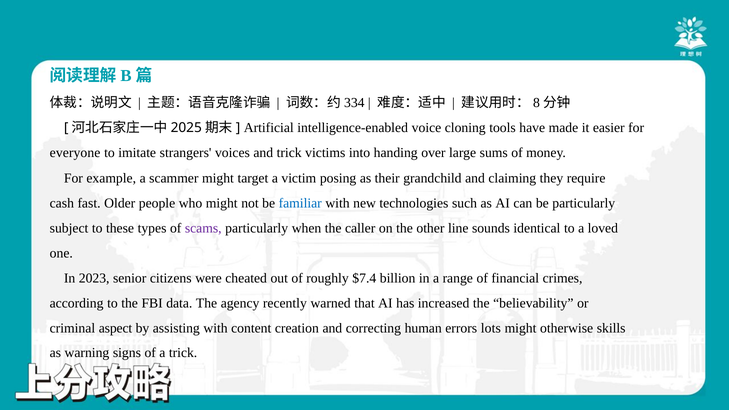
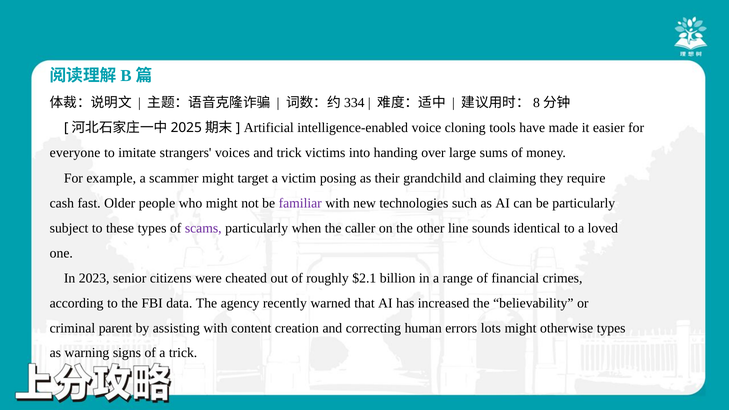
familiar colour: blue -> purple
$7.4: $7.4 -> $2.1
aspect: aspect -> parent
otherwise skills: skills -> types
